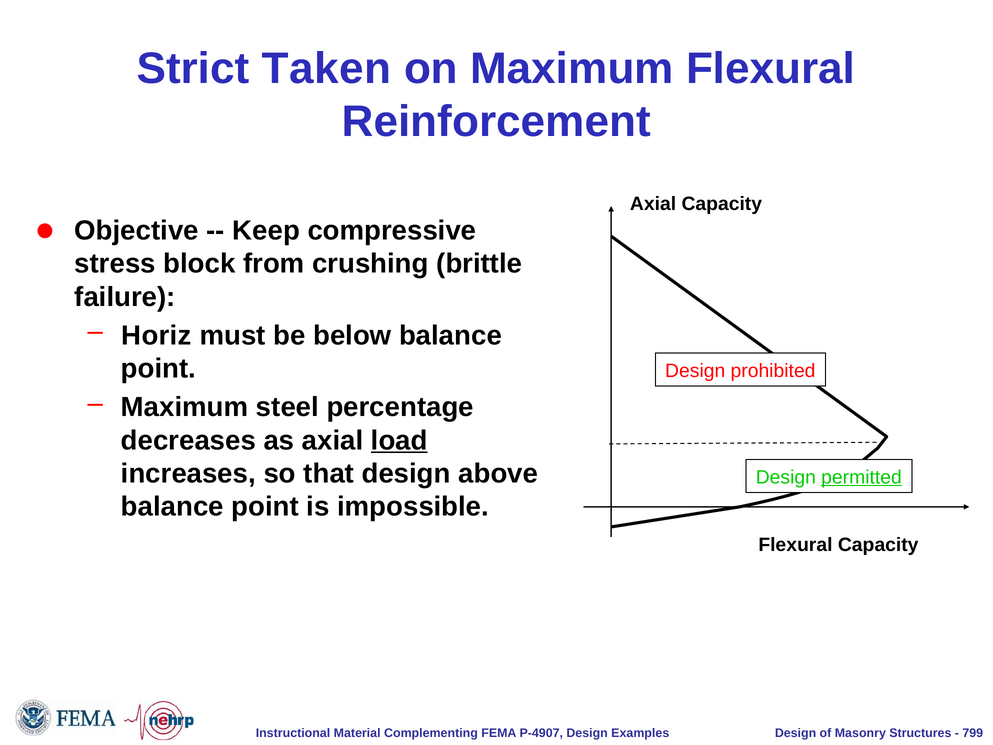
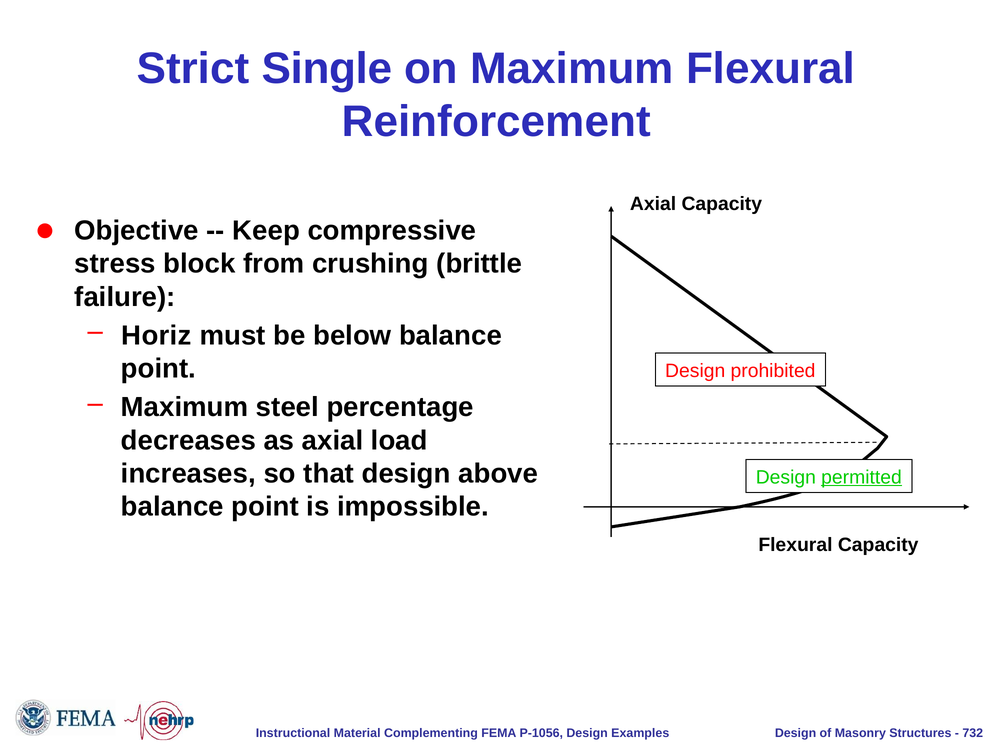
Taken: Taken -> Single
load underline: present -> none
P-4907: P-4907 -> P-1056
799: 799 -> 732
